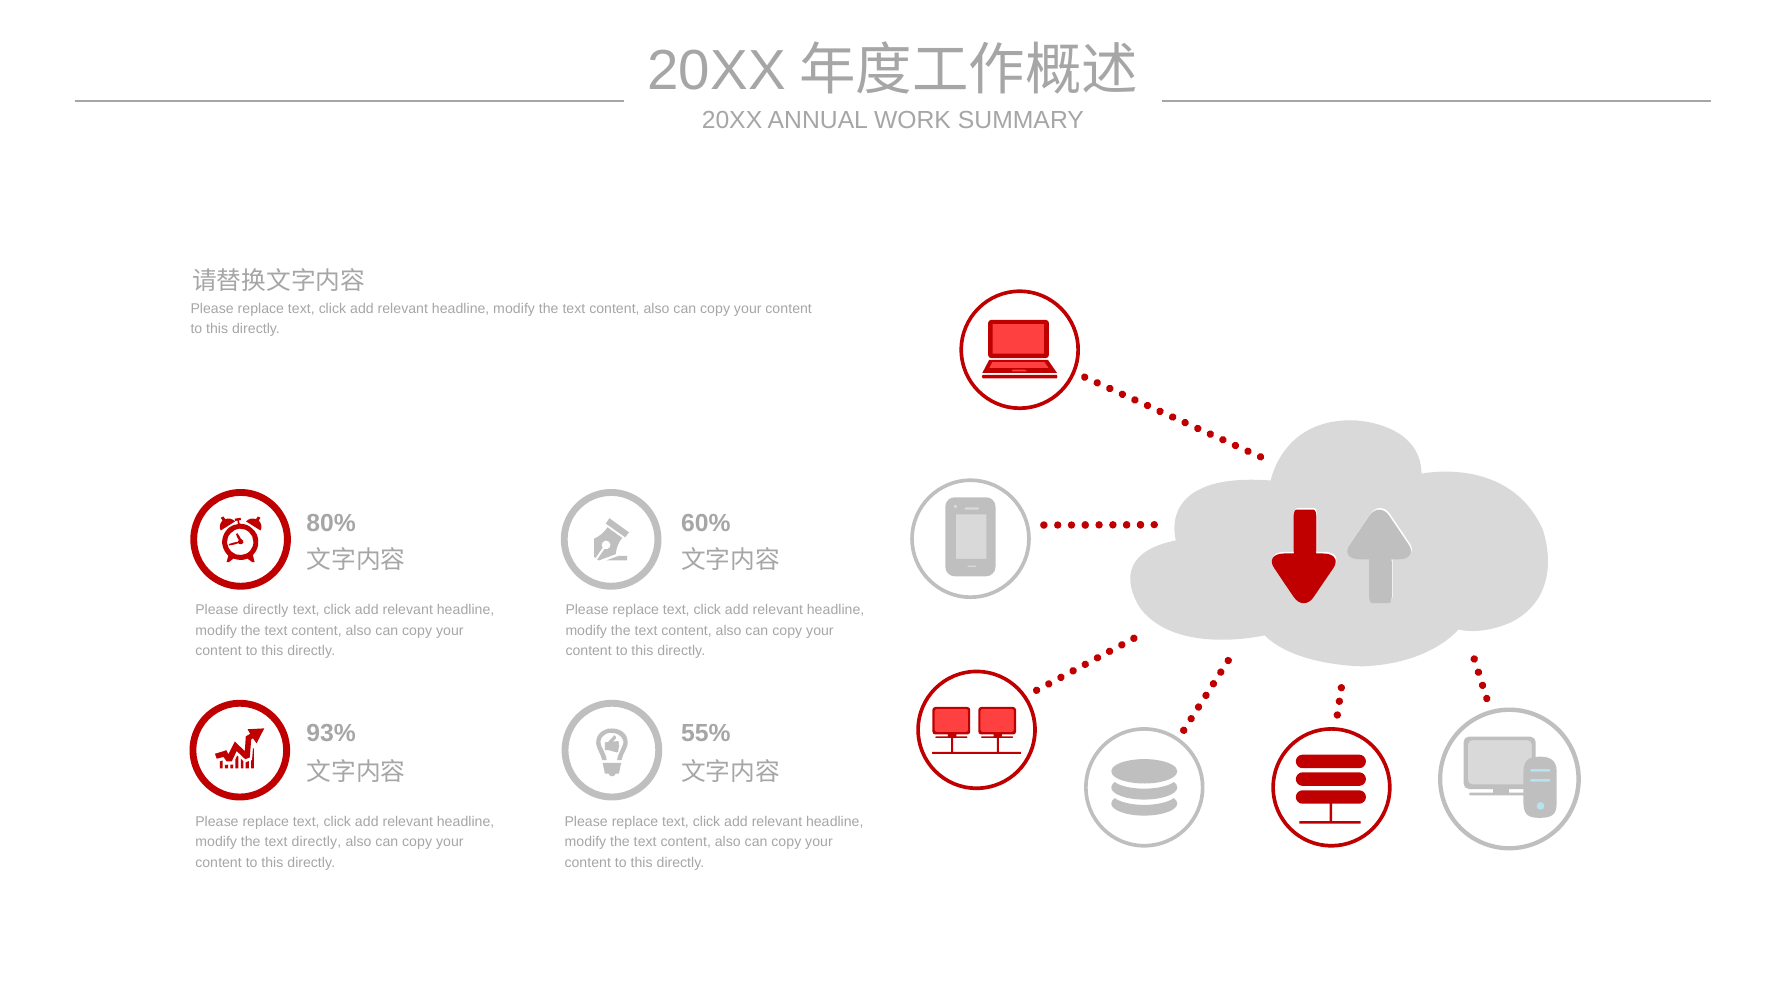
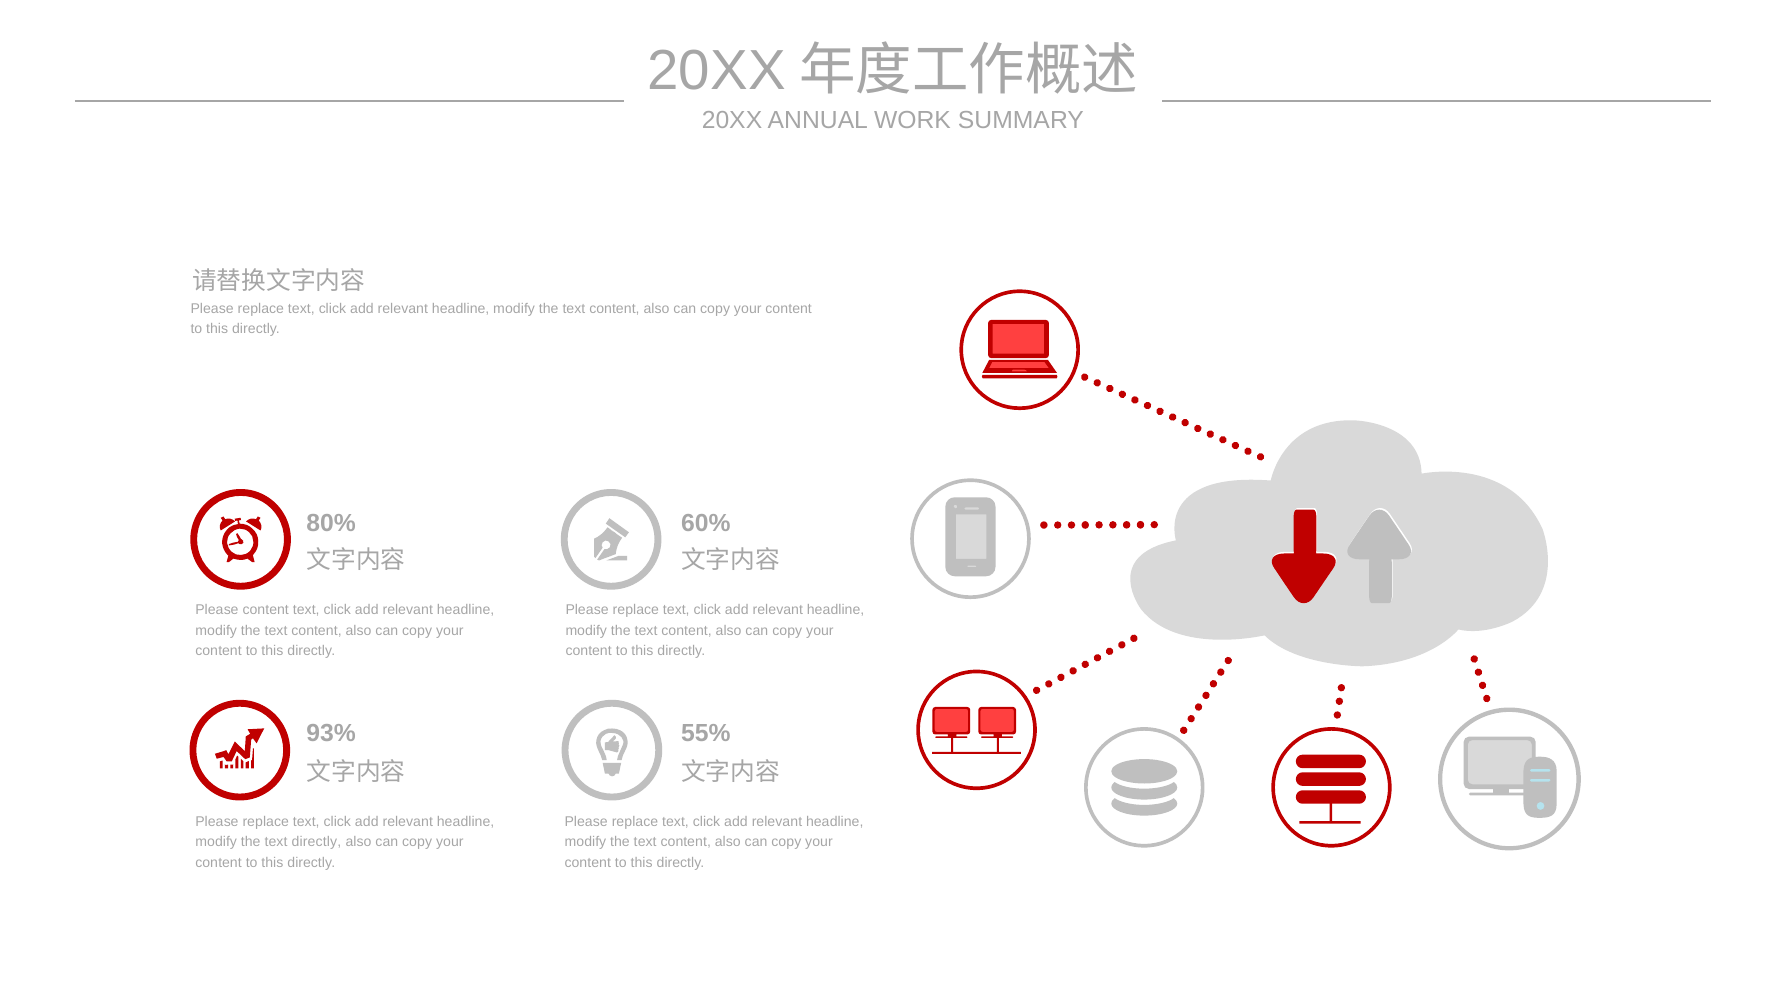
Please directly: directly -> content
